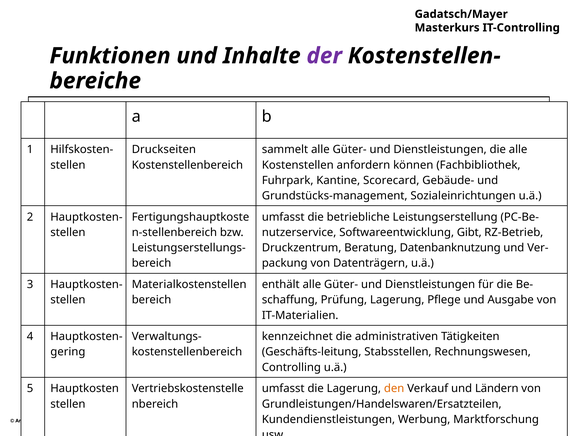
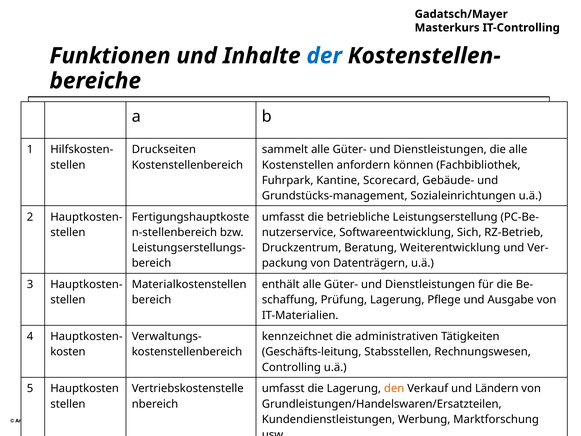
der colour: purple -> blue
Gibt: Gibt -> Sich
Datenbanknutzung: Datenbanknutzung -> Weiterentwicklung
gering: gering -> kosten
